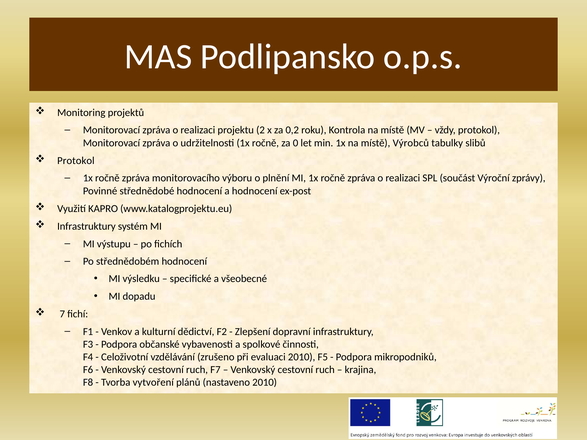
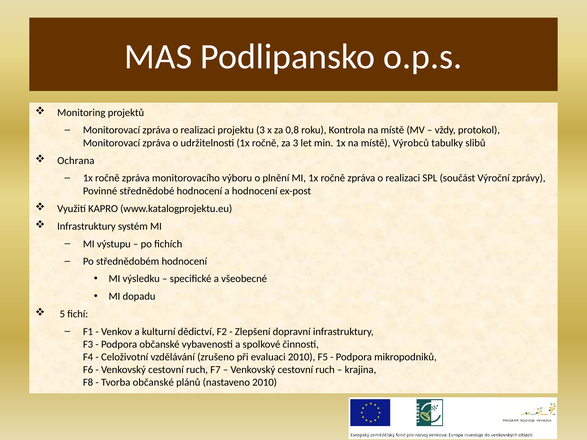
projektu 2: 2 -> 3
0,2: 0,2 -> 0,8
za 0: 0 -> 3
Protokol at (76, 161): Protokol -> Ochrana
7: 7 -> 5
Tvorba vytvoření: vytvoření -> občanské
